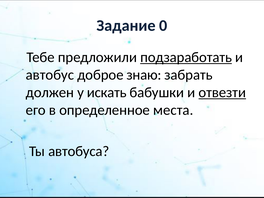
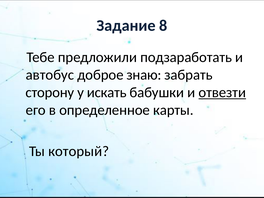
0: 0 -> 8
подзаработать underline: present -> none
должен: должен -> сторону
места: места -> карты
автобуса: автобуса -> который
